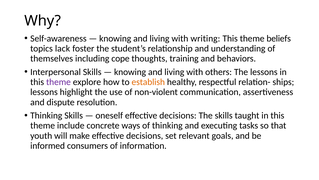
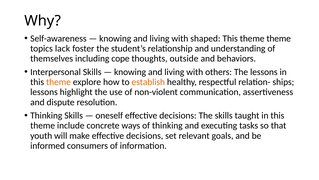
writing: writing -> shaped
theme beliefs: beliefs -> theme
training: training -> outside
theme at (58, 82) colour: purple -> orange
